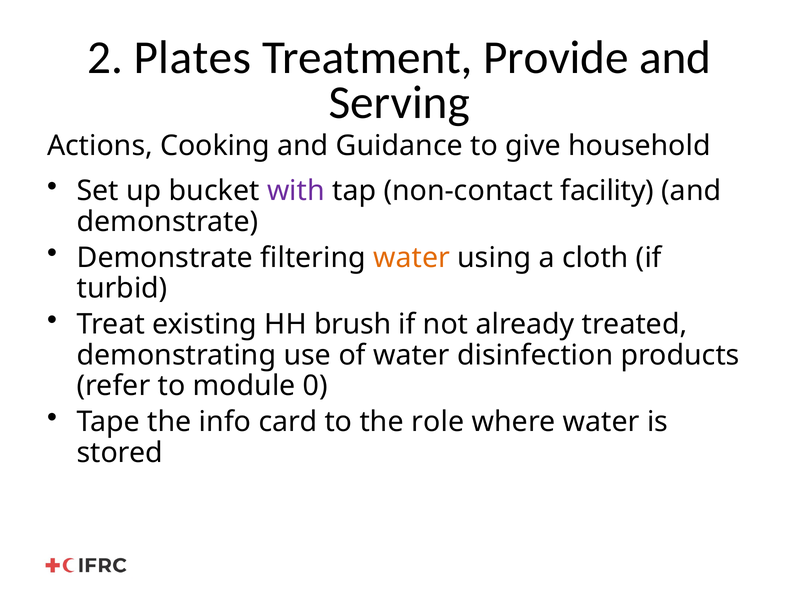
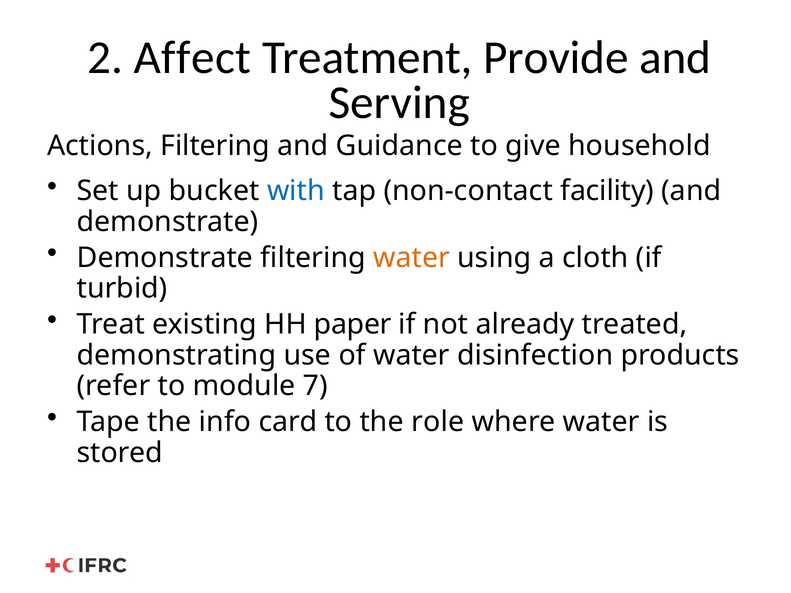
Plates: Plates -> Affect
Actions Cooking: Cooking -> Filtering
with colour: purple -> blue
brush: brush -> paper
0: 0 -> 7
